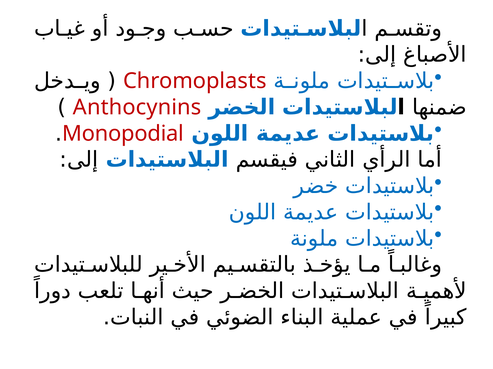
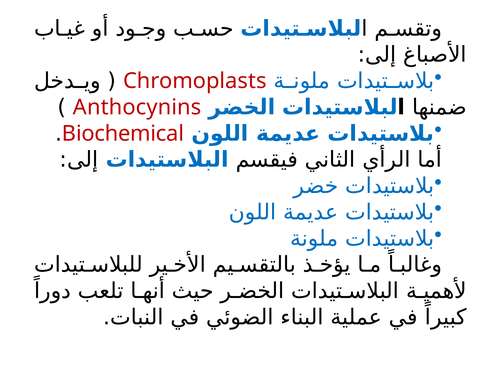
Monopodial: Monopodial -> Biochemical
